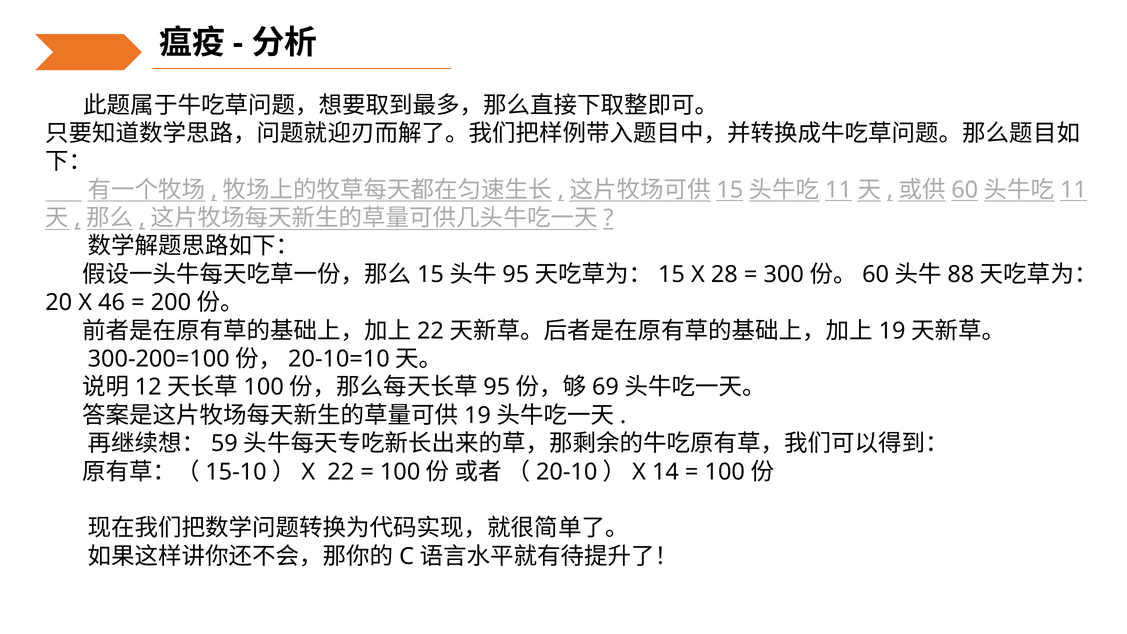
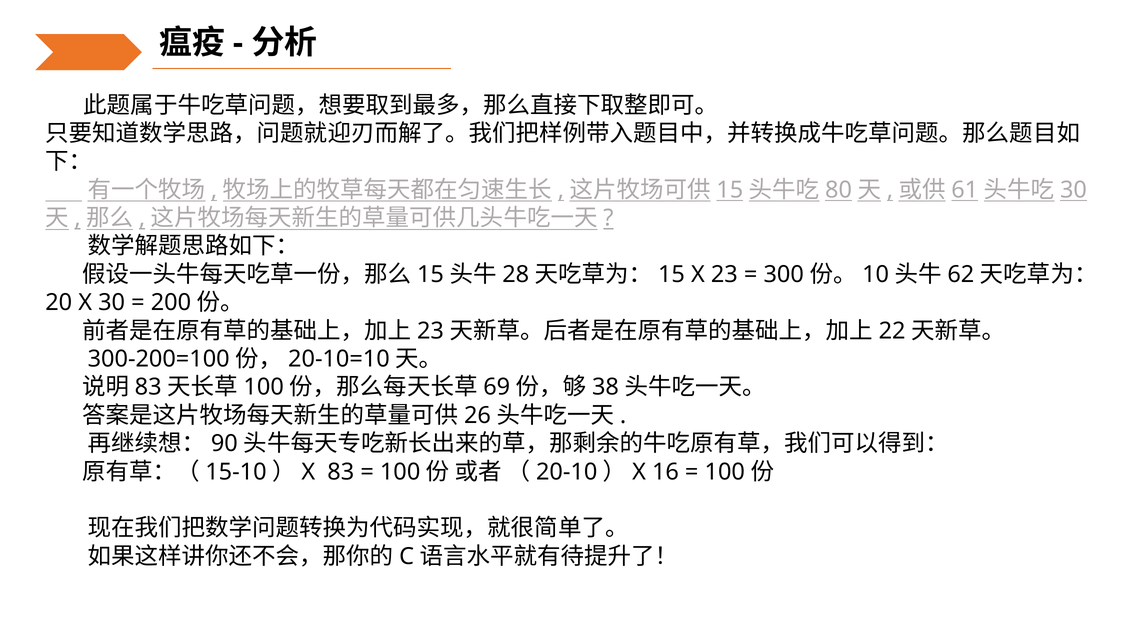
11 at (839, 190): 11 -> 80
60 at (965, 190): 60 -> 61
11 at (1073, 190): 11 -> 30
95 at (516, 274): 95 -> 28
X 28: 28 -> 23
60 at (876, 274): 60 -> 10
88: 88 -> 62
X 46: 46 -> 30
22 at (430, 331): 22 -> 23
19 at (892, 331): 19 -> 22
12 at (148, 387): 12 -> 83
95 at (497, 387): 95 -> 69
69: 69 -> 38
19 at (478, 415): 19 -> 26
59: 59 -> 90
X 22: 22 -> 83
14: 14 -> 16
